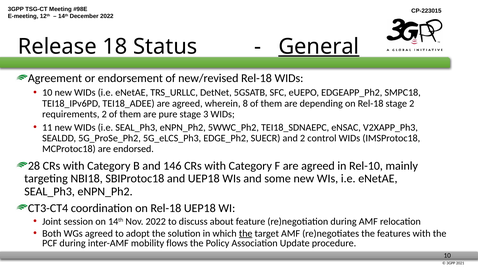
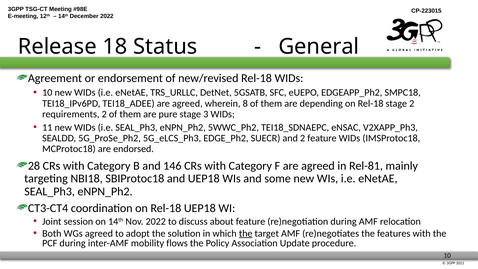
General underline: present -> none
2 control: control -> feature
Rel-10: Rel-10 -> Rel-81
